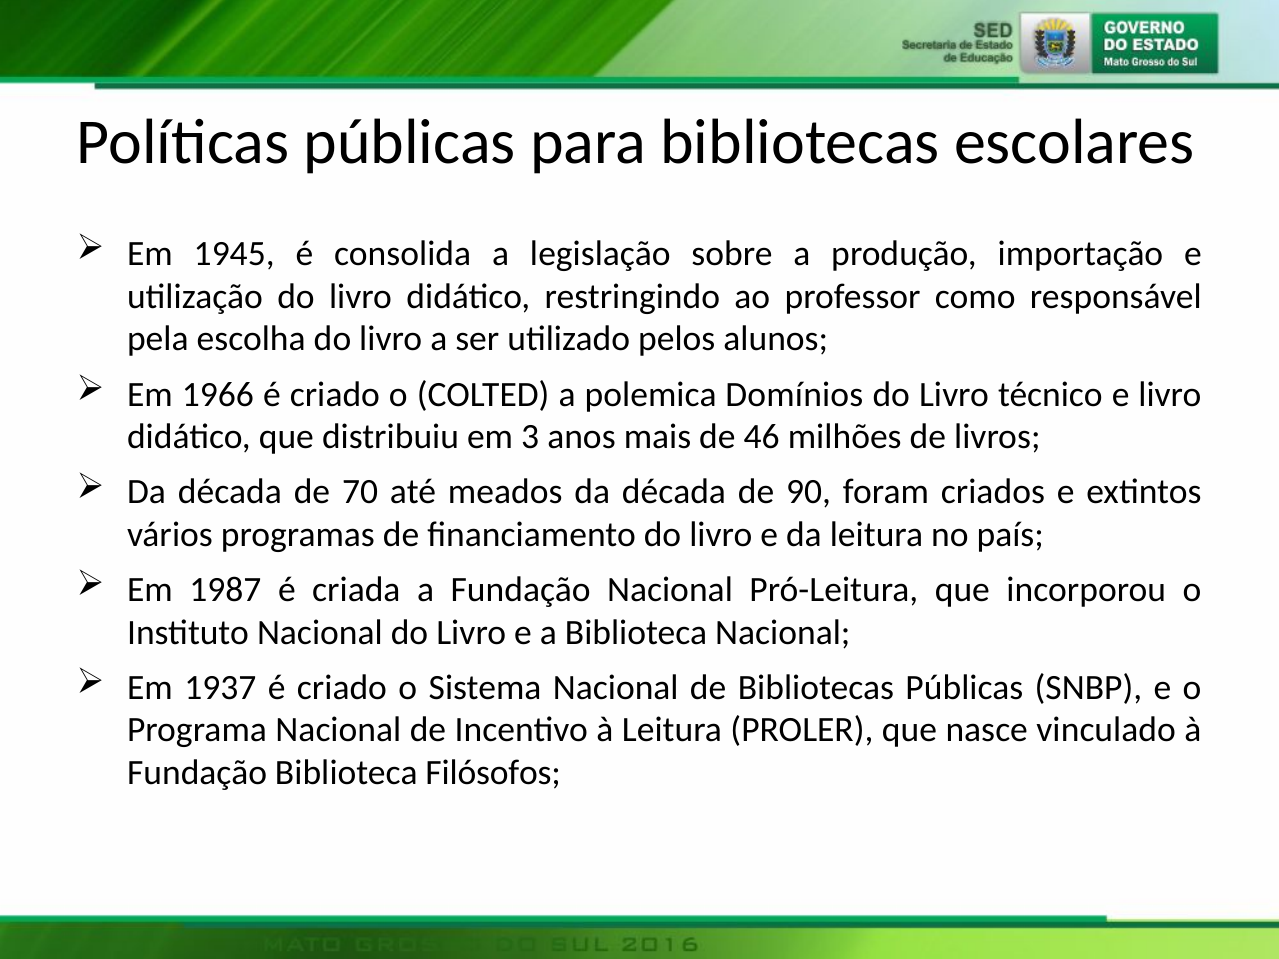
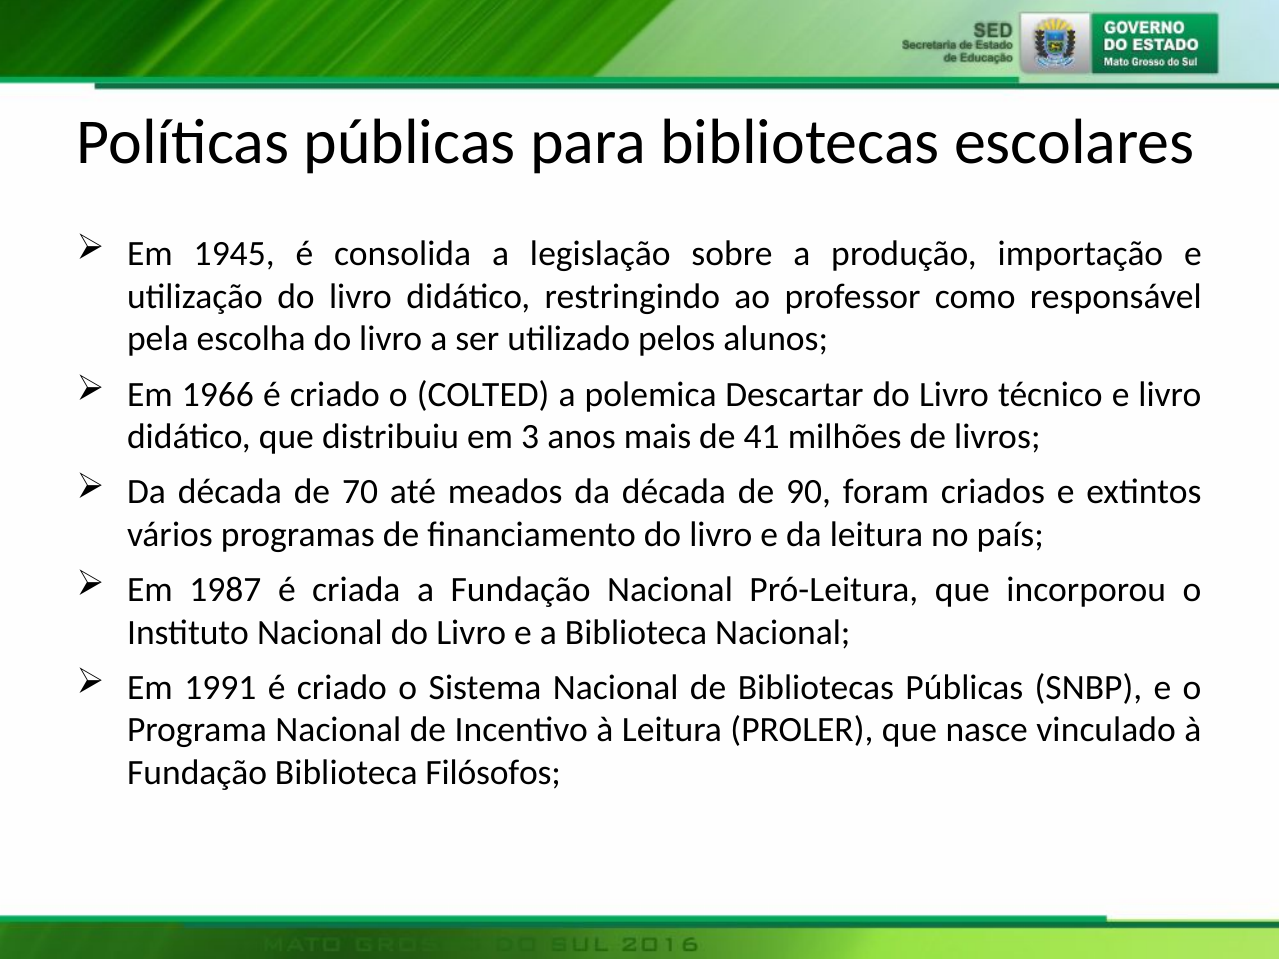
Domínios: Domínios -> Descartar
46: 46 -> 41
1937: 1937 -> 1991
